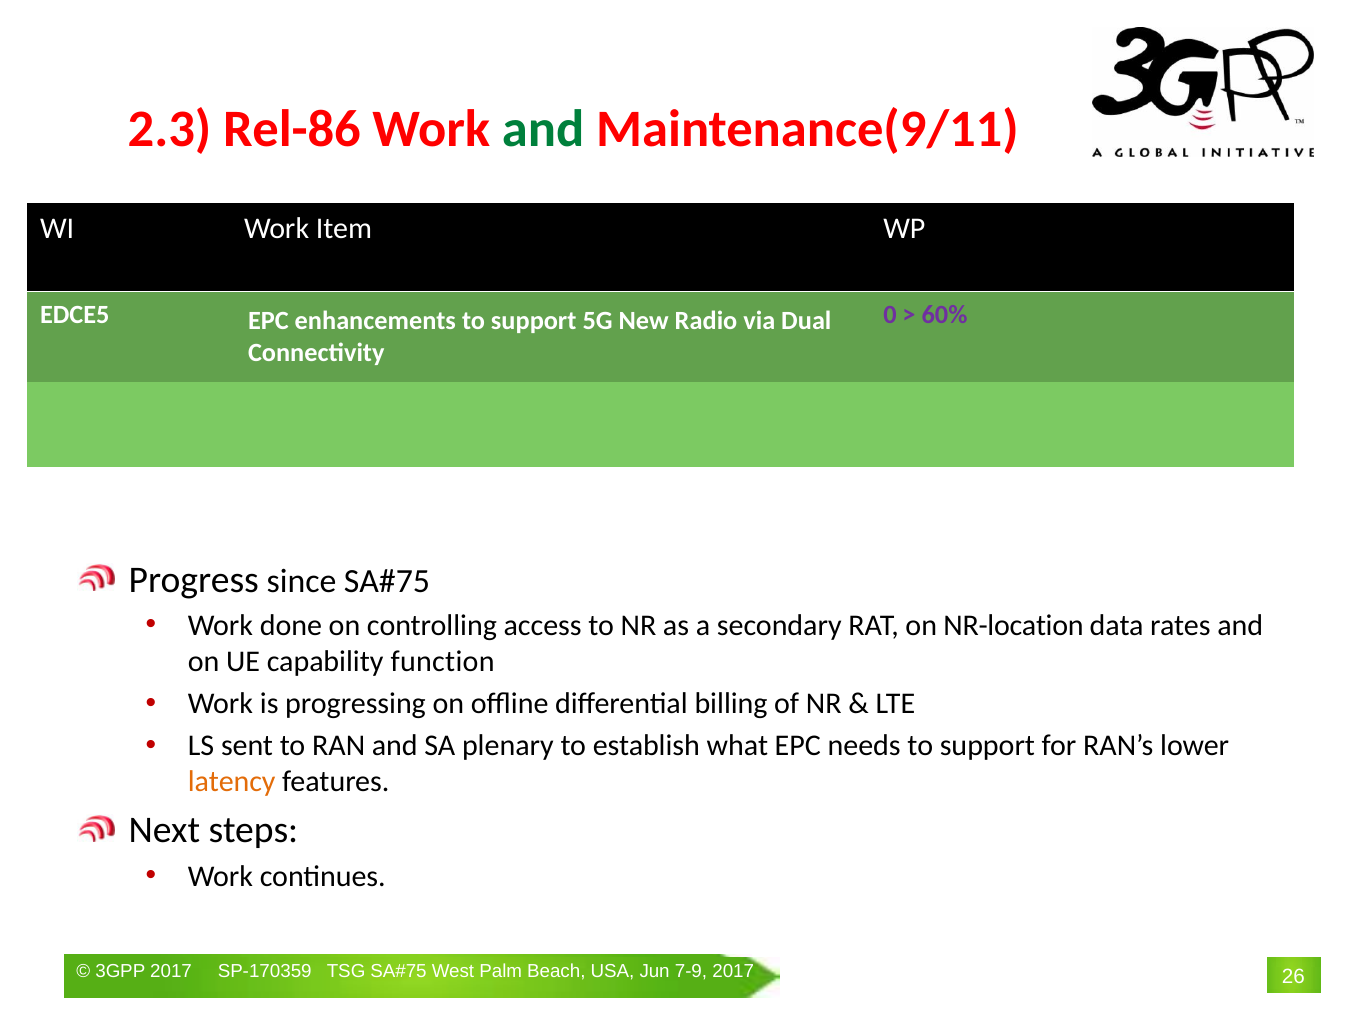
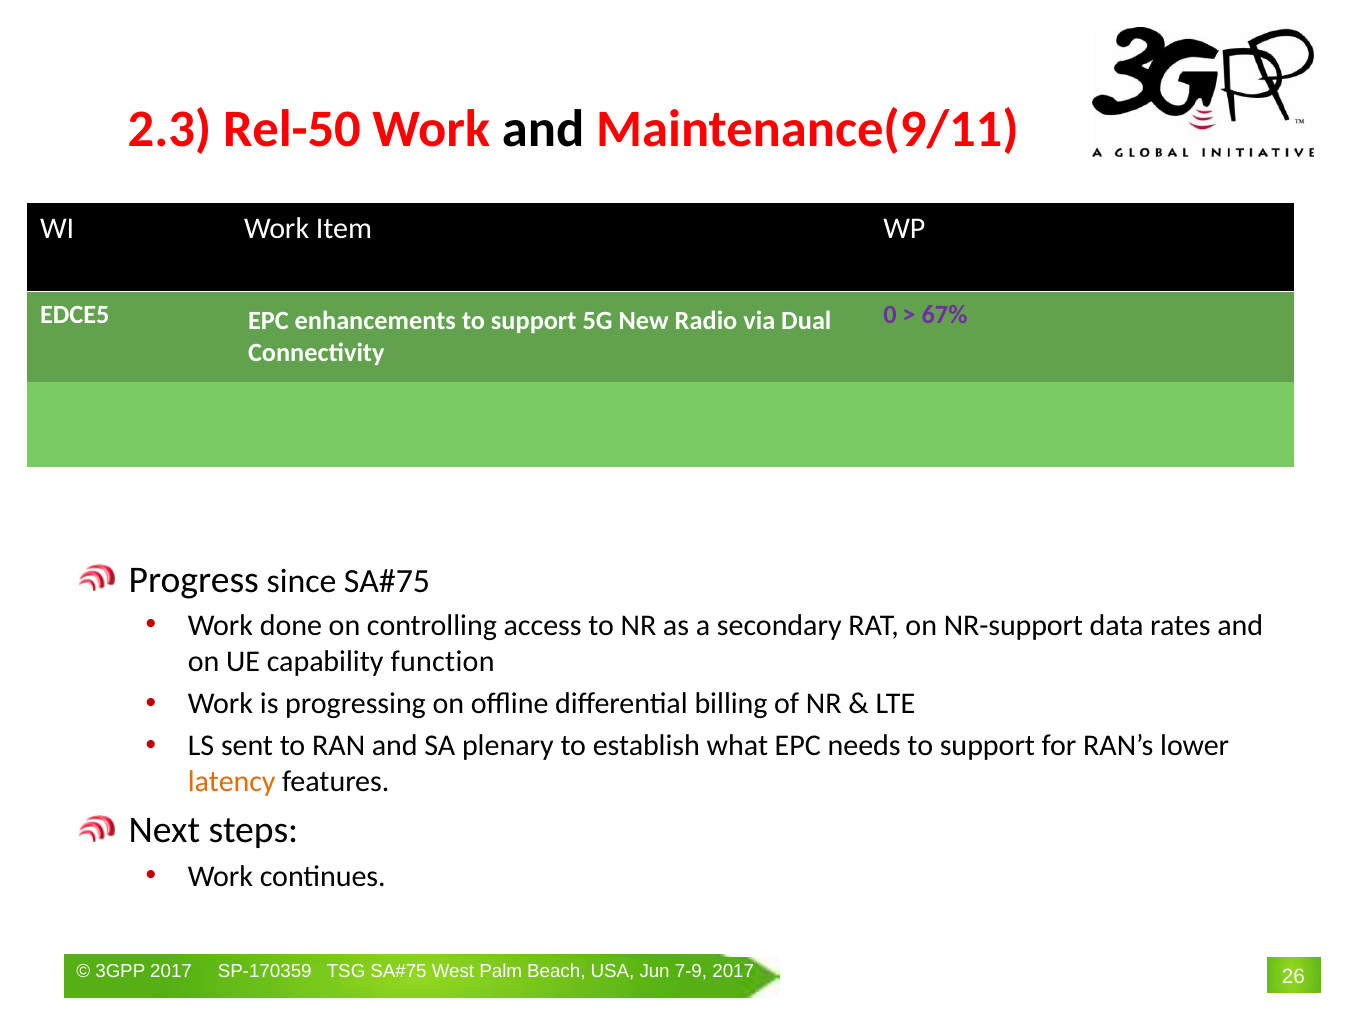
Rel-86: Rel-86 -> Rel-50
and at (543, 129) colour: green -> black
60%: 60% -> 67%
NR-location: NR-location -> NR-support
